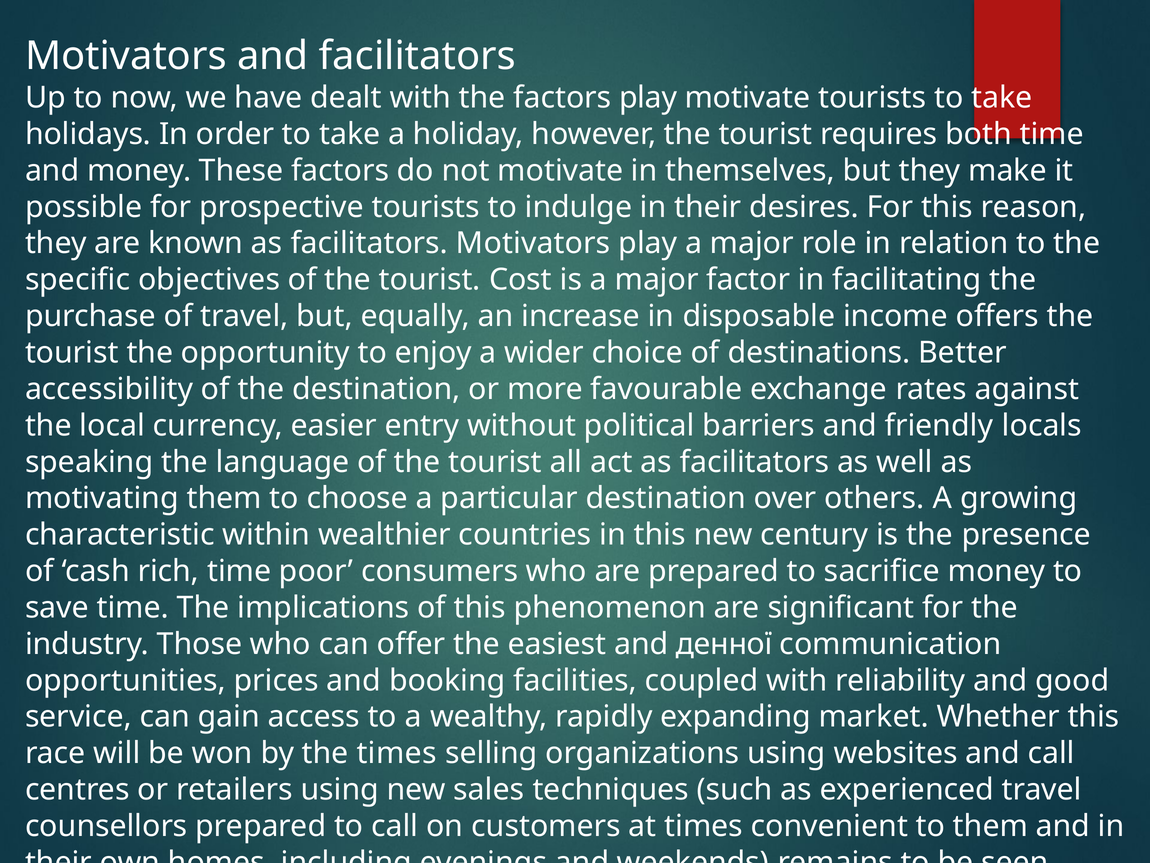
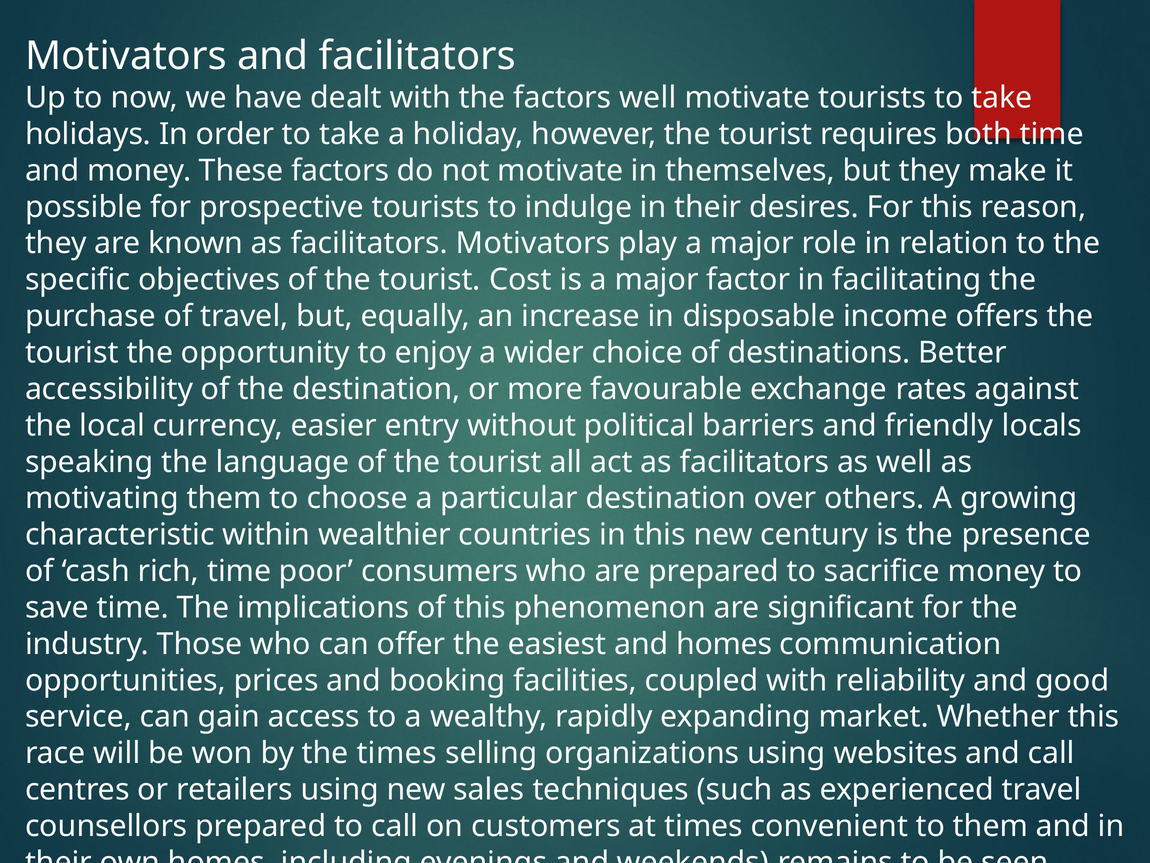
factors play: play -> well
and денної: денної -> homes
